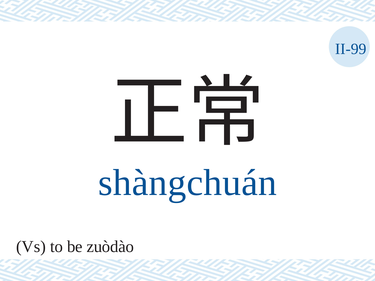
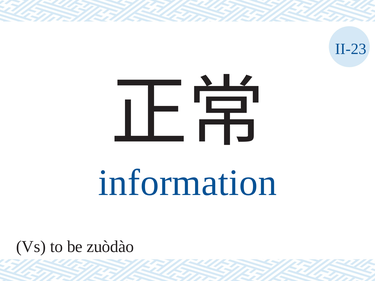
II-99: II-99 -> II-23
shàngchuán: shàngchuán -> information
